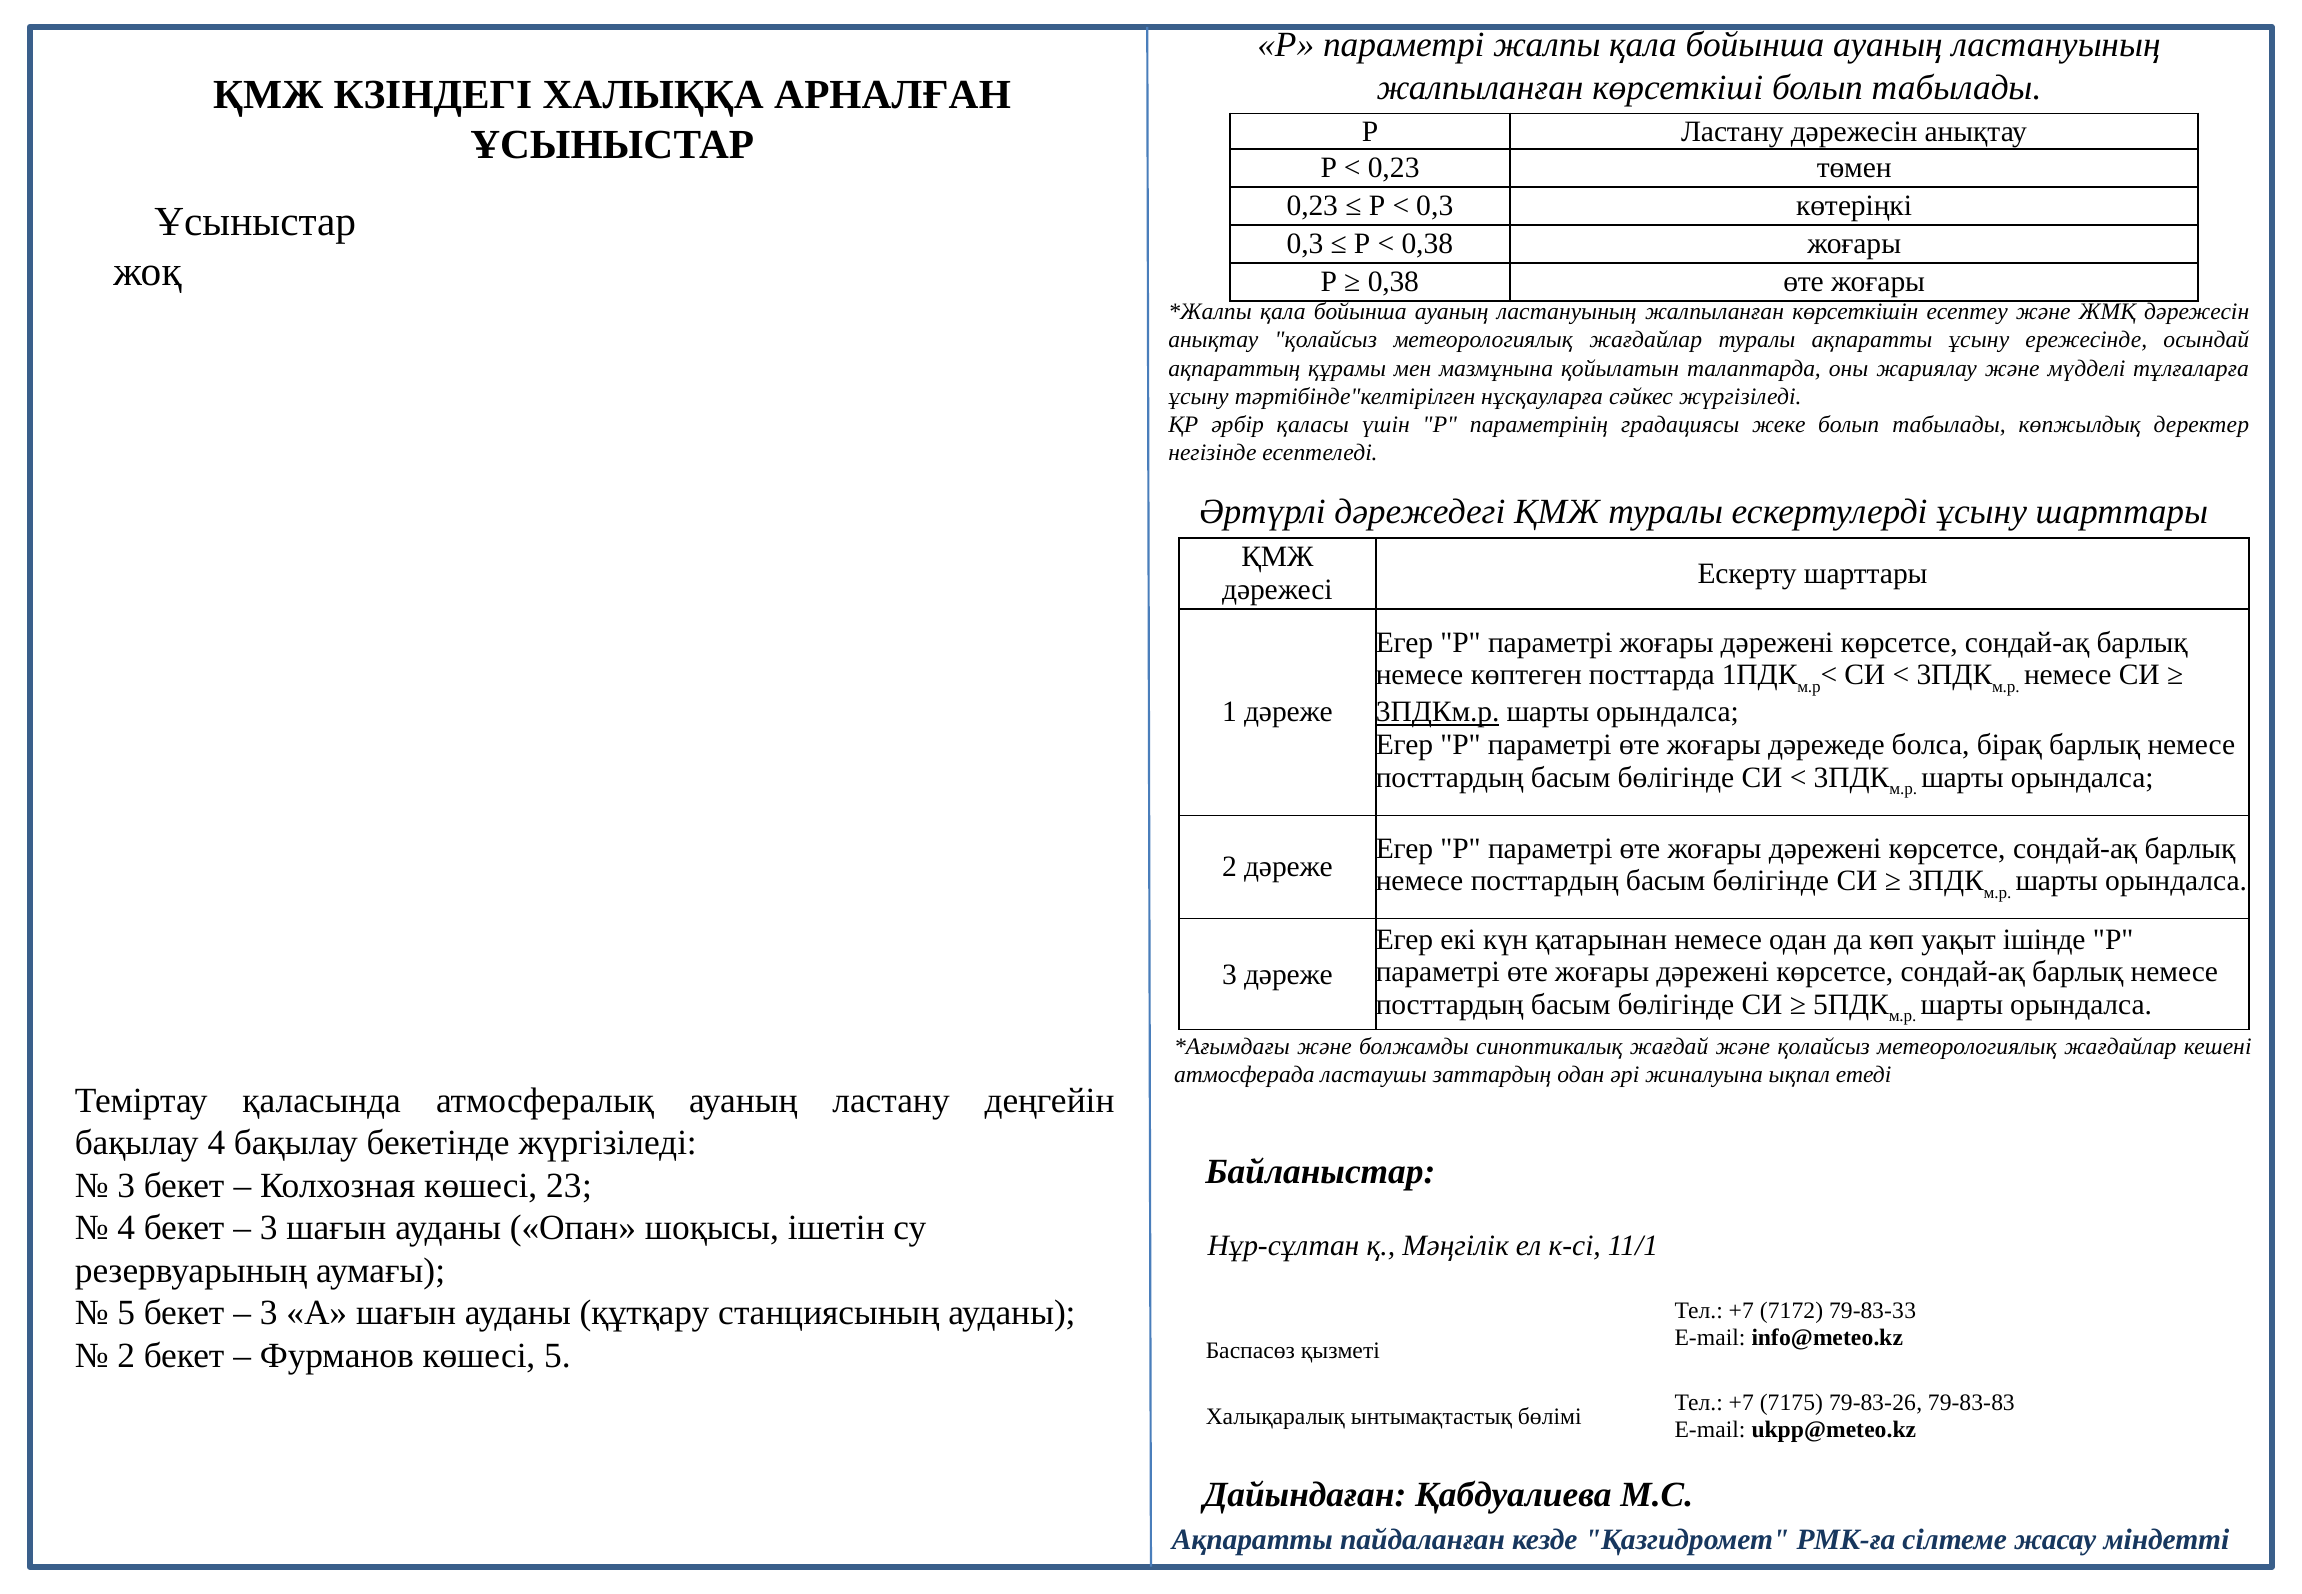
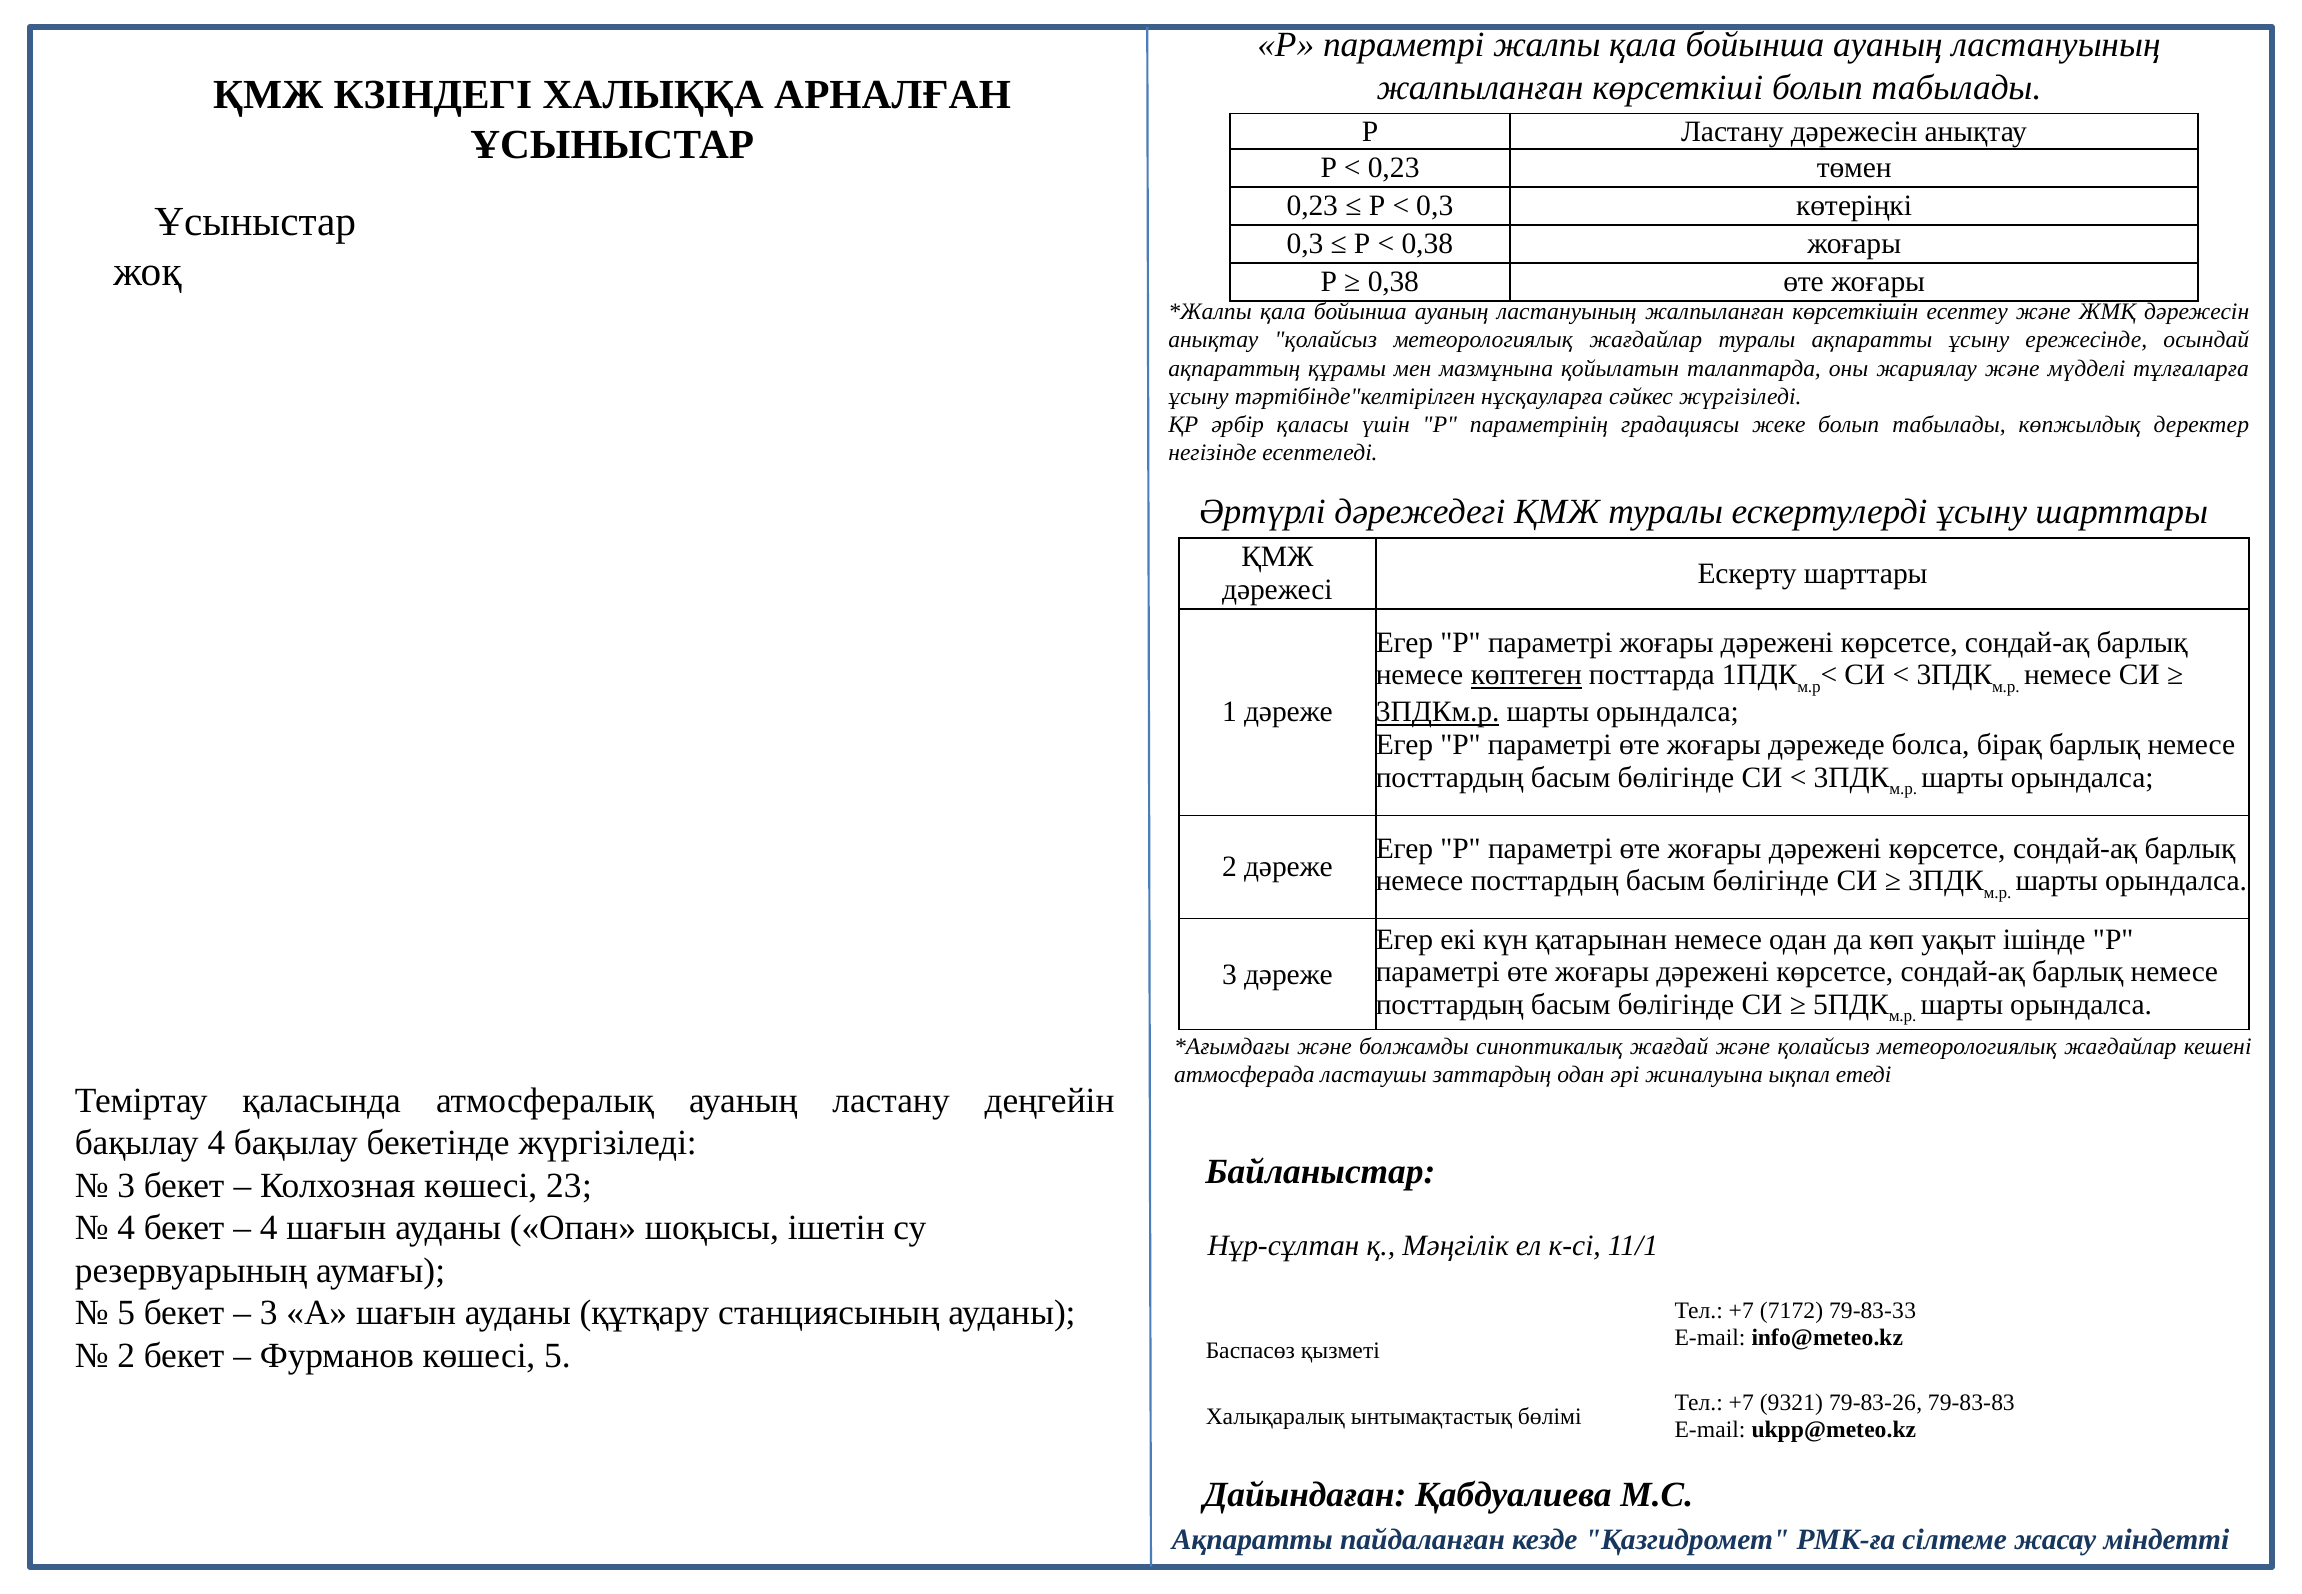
көптеген underline: none -> present
3 at (269, 1228): 3 -> 4
7175: 7175 -> 9321
